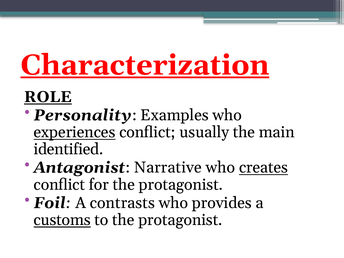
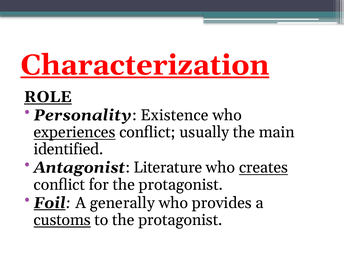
Examples: Examples -> Existence
Narrative: Narrative -> Literature
Foil underline: none -> present
contrasts: contrasts -> generally
